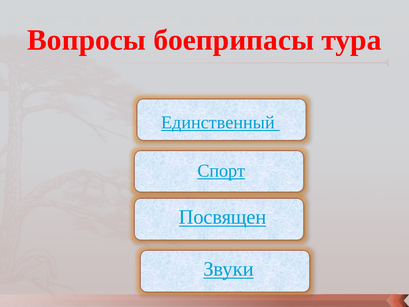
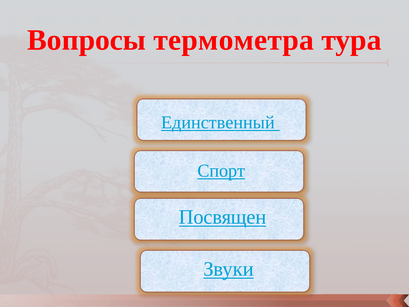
боеприпасы: боеприпасы -> термометра
